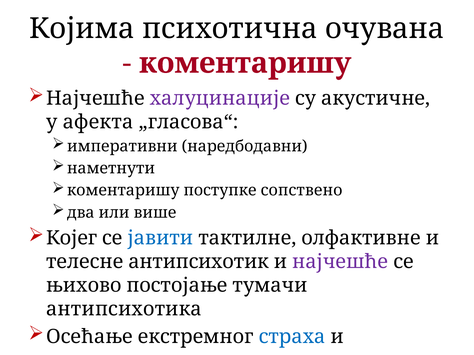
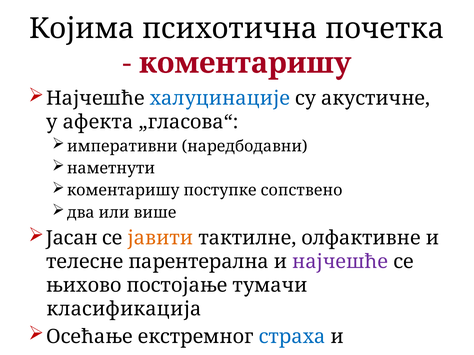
очувана: очувана -> почетка
халуцинације colour: purple -> blue
Којег: Којег -> Јасан
јавити colour: blue -> orange
антипсихотик: антипсихотик -> парентерална
антипсихотика: антипсихотика -> класификација
